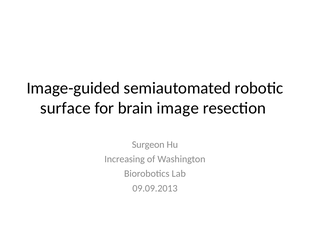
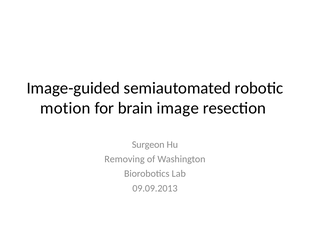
surface: surface -> motion
Increasing: Increasing -> Removing
